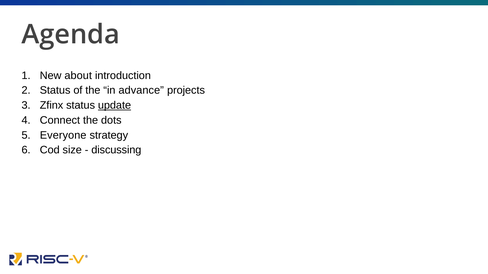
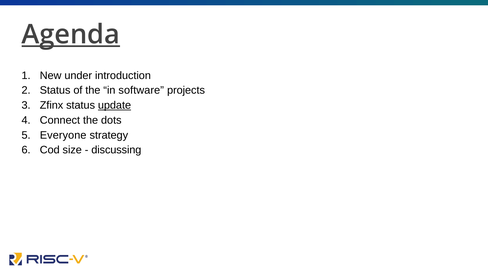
Agenda underline: none -> present
about: about -> under
advance: advance -> software
